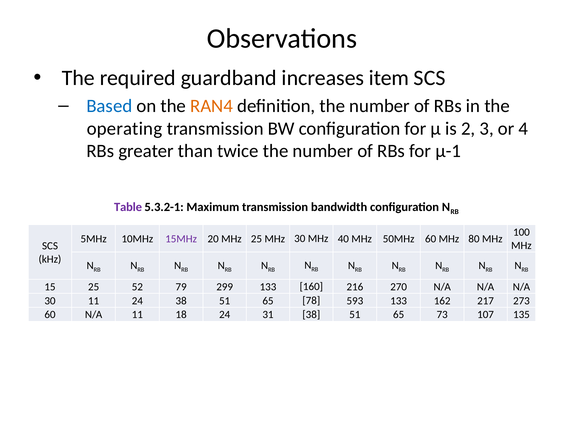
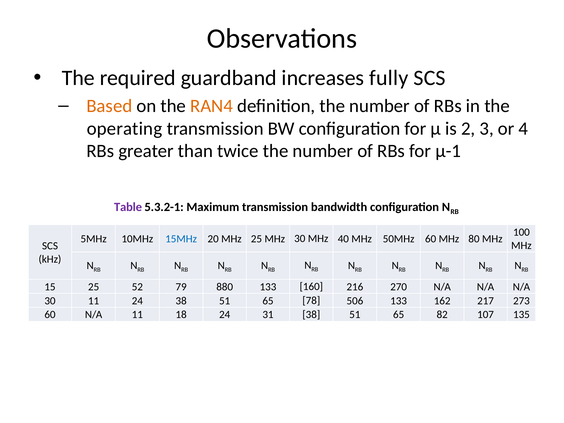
item: item -> fully
Based colour: blue -> orange
15MHz colour: purple -> blue
299: 299 -> 880
593: 593 -> 506
73: 73 -> 82
